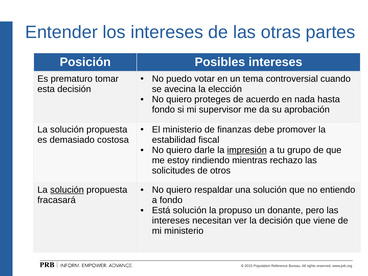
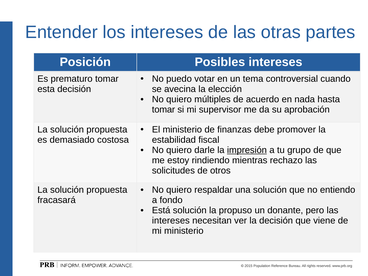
proteges: proteges -> múltiples
fondo at (163, 110): fondo -> tomar
solución at (67, 190) underline: present -> none
